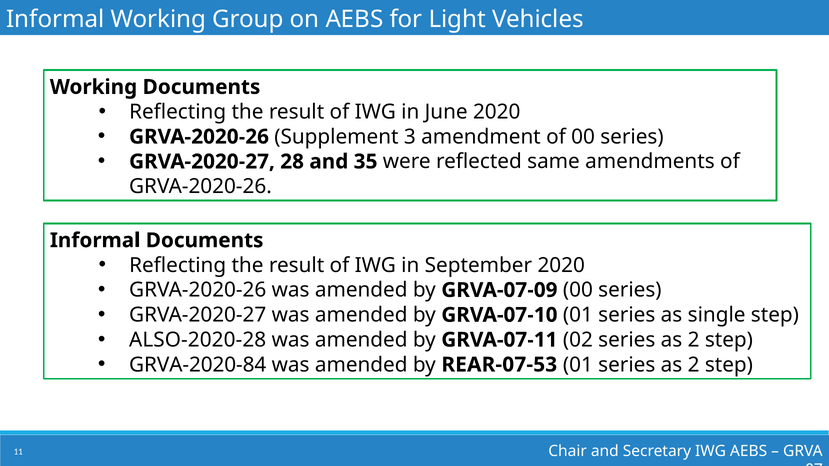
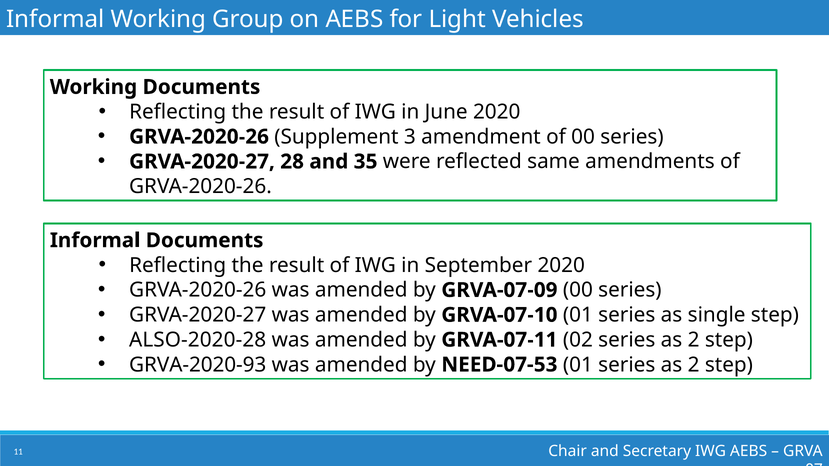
GRVA-2020-84: GRVA-2020-84 -> GRVA-2020-93
REAR-07-53: REAR-07-53 -> NEED-07-53
